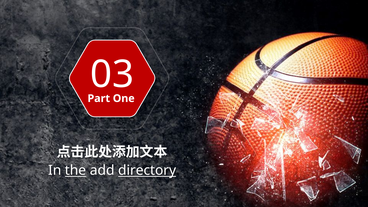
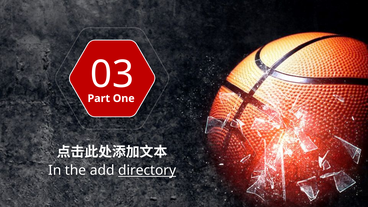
the underline: present -> none
